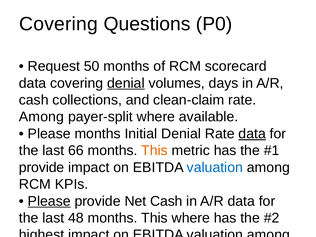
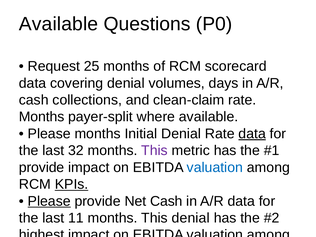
Covering at (59, 24): Covering -> Available
50: 50 -> 25
denial at (126, 83) underline: present -> none
Among at (41, 117): Among -> Months
66: 66 -> 32
This at (154, 151) colour: orange -> purple
KPIs at (72, 184) underline: none -> present
48: 48 -> 11
This where: where -> denial
